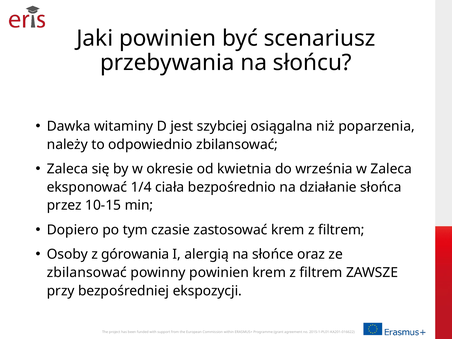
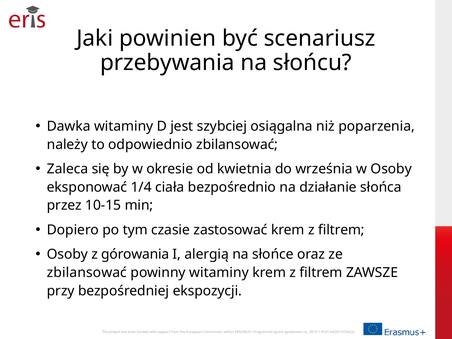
w Zaleca: Zaleca -> Osoby
powinny powinien: powinien -> witaminy
